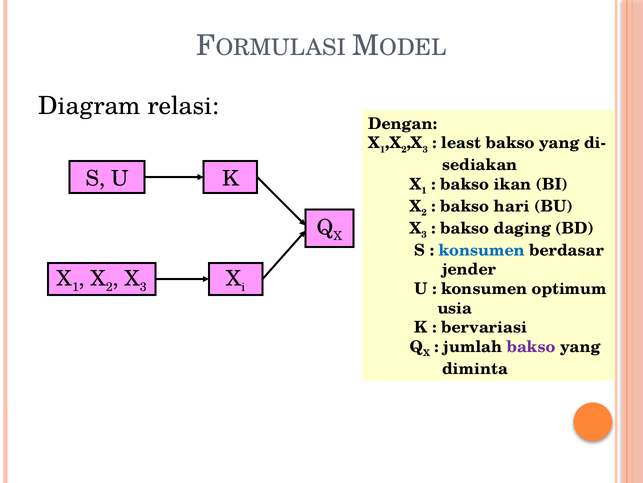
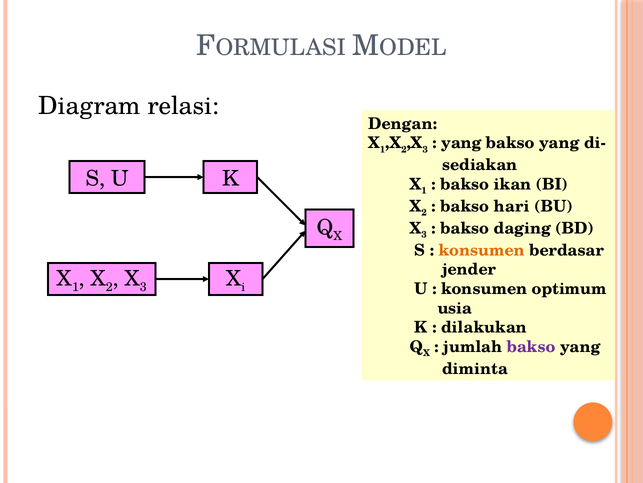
least at (461, 143): least -> yang
konsumen at (482, 250) colour: blue -> orange
bervariasi: bervariasi -> dilakukan
